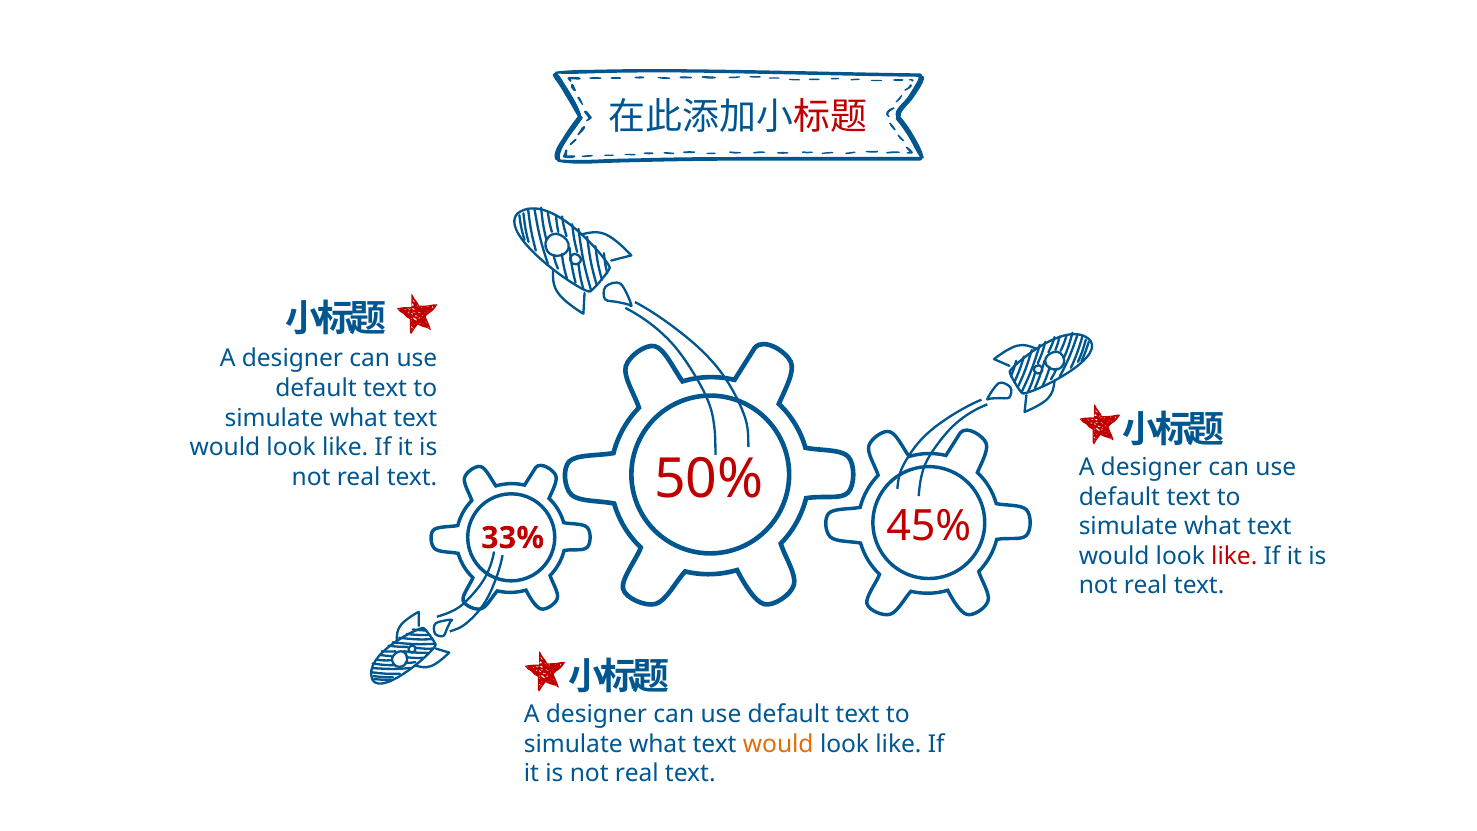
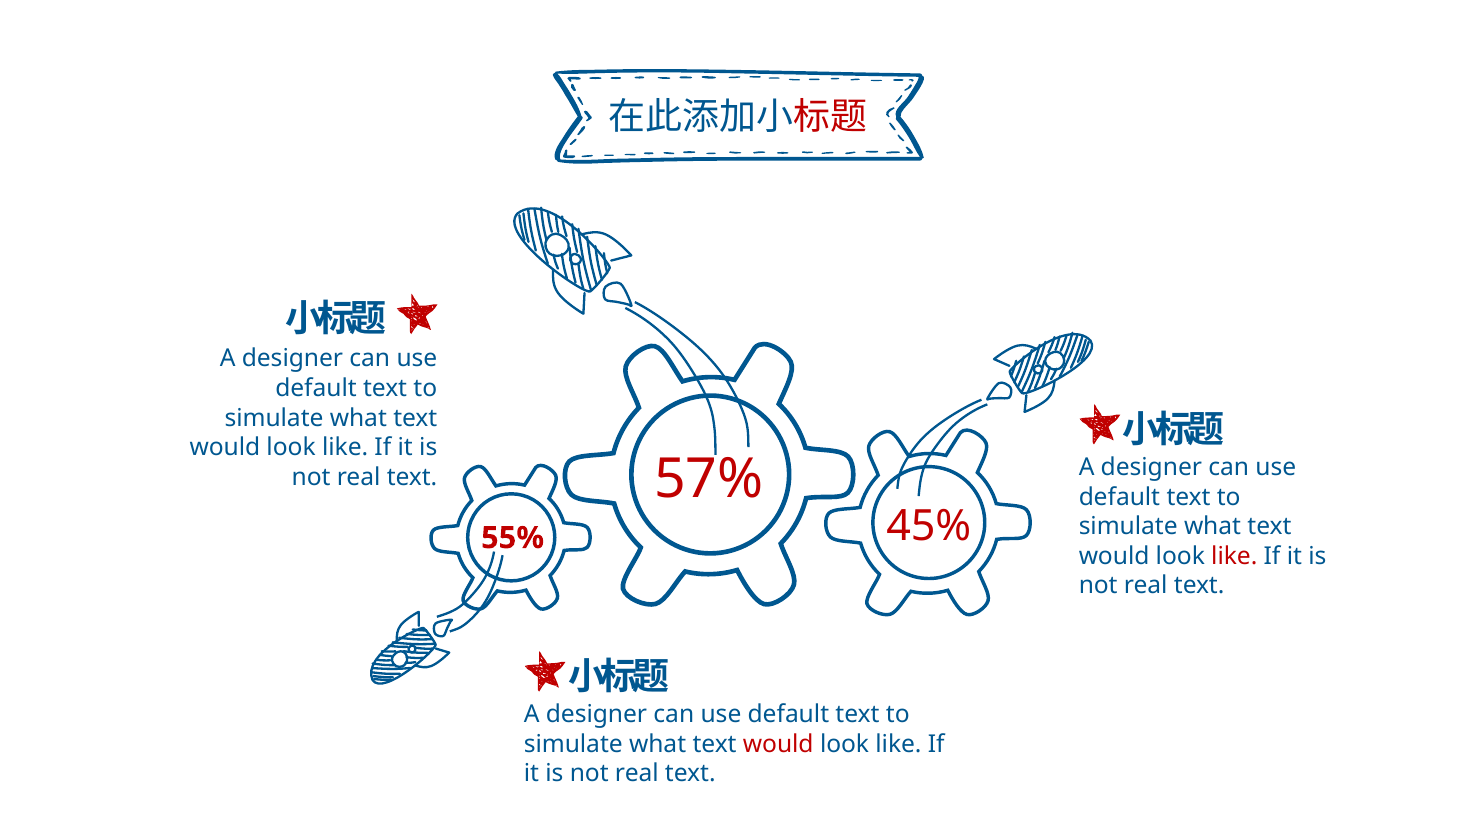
50%: 50% -> 57%
33%: 33% -> 55%
would at (778, 744) colour: orange -> red
